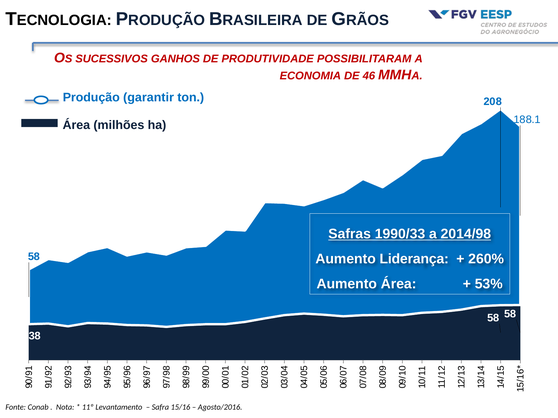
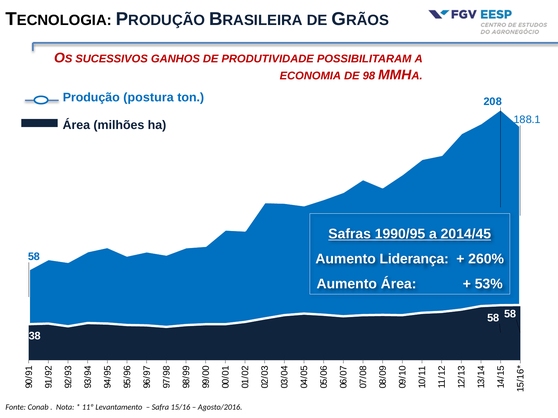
46: 46 -> 98
garantir: garantir -> postura
1990/33: 1990/33 -> 1990/95
2014/98: 2014/98 -> 2014/45
